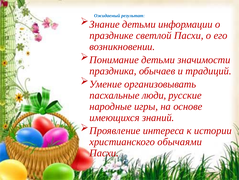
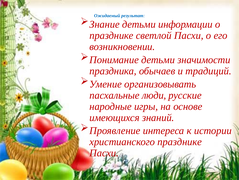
христианского обычаями: обычаями -> празднике
